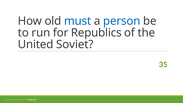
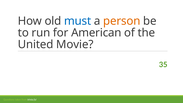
person colour: blue -> orange
Republics: Republics -> American
Soviet: Soviet -> Movie
